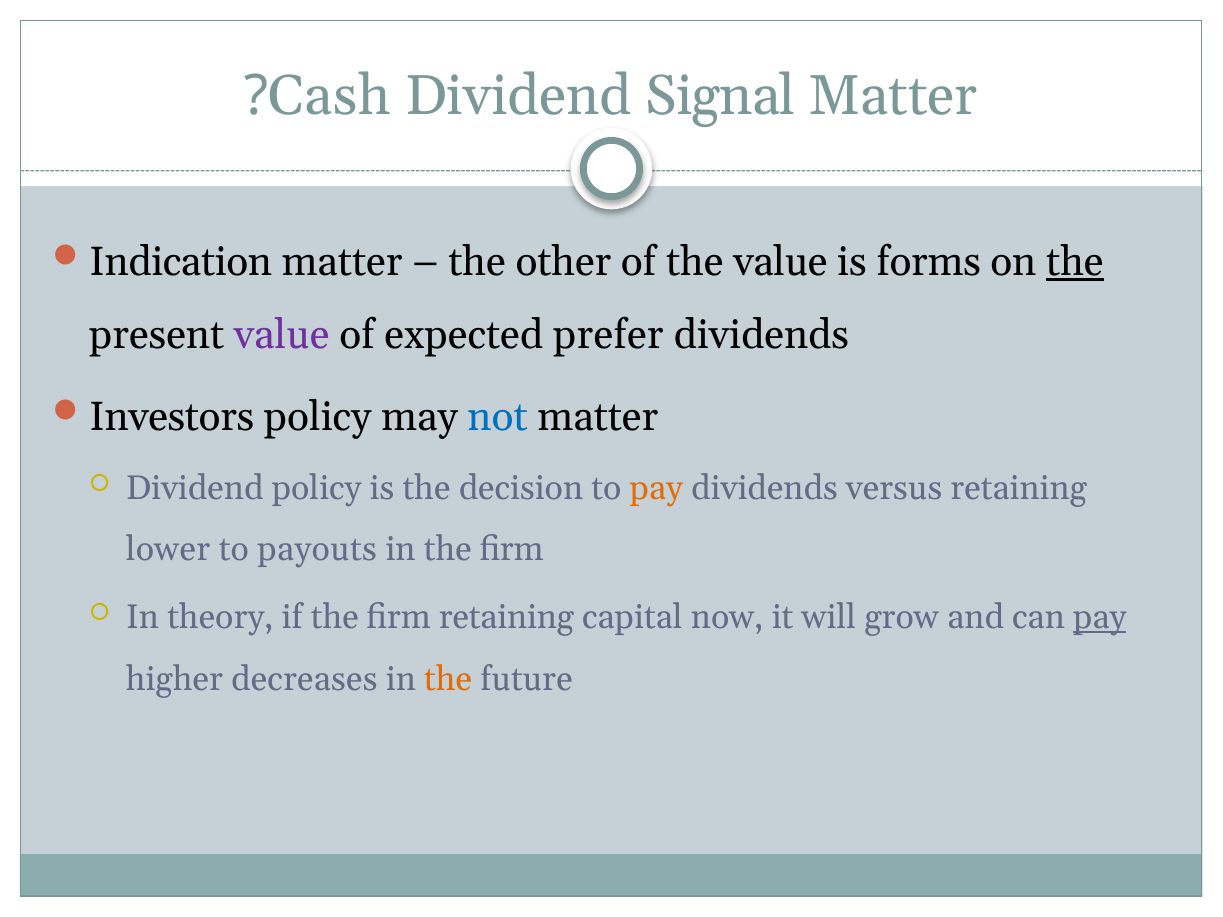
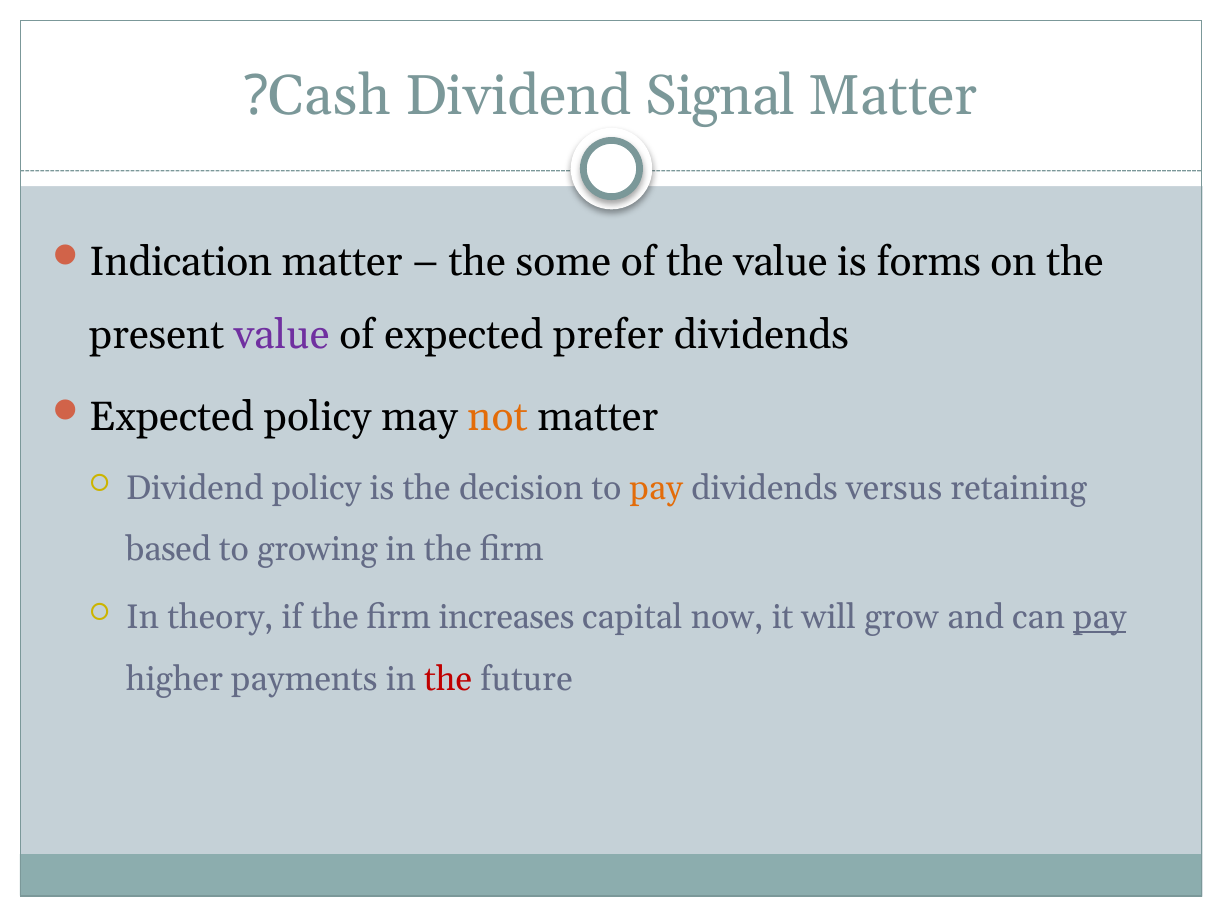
other: other -> some
the at (1075, 262) underline: present -> none
Investors at (172, 417): Investors -> Expected
not colour: blue -> orange
lower: lower -> based
payouts: payouts -> growing
firm retaining: retaining -> increases
decreases: decreases -> payments
the at (448, 679) colour: orange -> red
